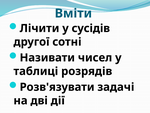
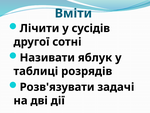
чисел: чисел -> яблук
